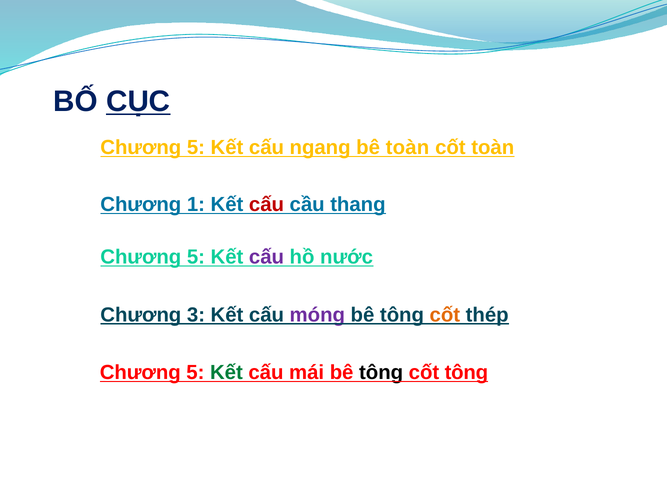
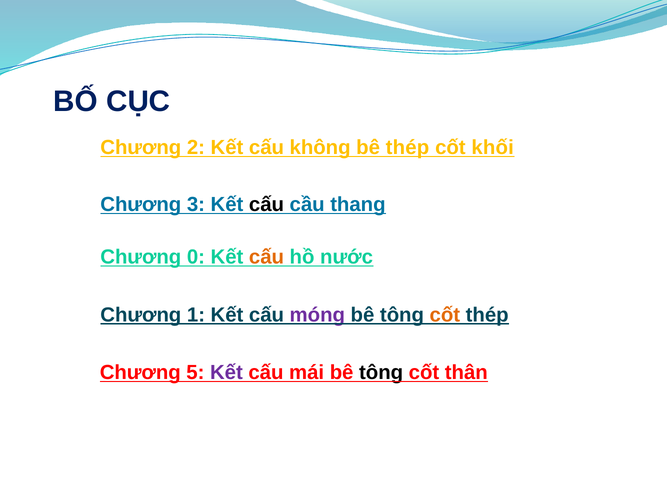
CỤC underline: present -> none
5 at (196, 147): 5 -> 2
ngang: ngang -> không
bê toàn: toàn -> thép
cốt toàn: toàn -> khối
1: 1 -> 3
cấu at (266, 204) colour: red -> black
5 at (196, 257): 5 -> 0
cấu at (266, 257) colour: purple -> orange
3: 3 -> 1
Kết at (226, 372) colour: green -> purple
cốt tông: tông -> thân
